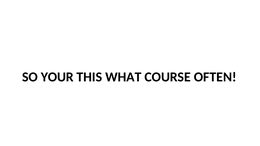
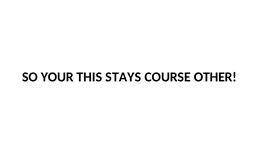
WHAT: WHAT -> STAYS
OFTEN: OFTEN -> OTHER
